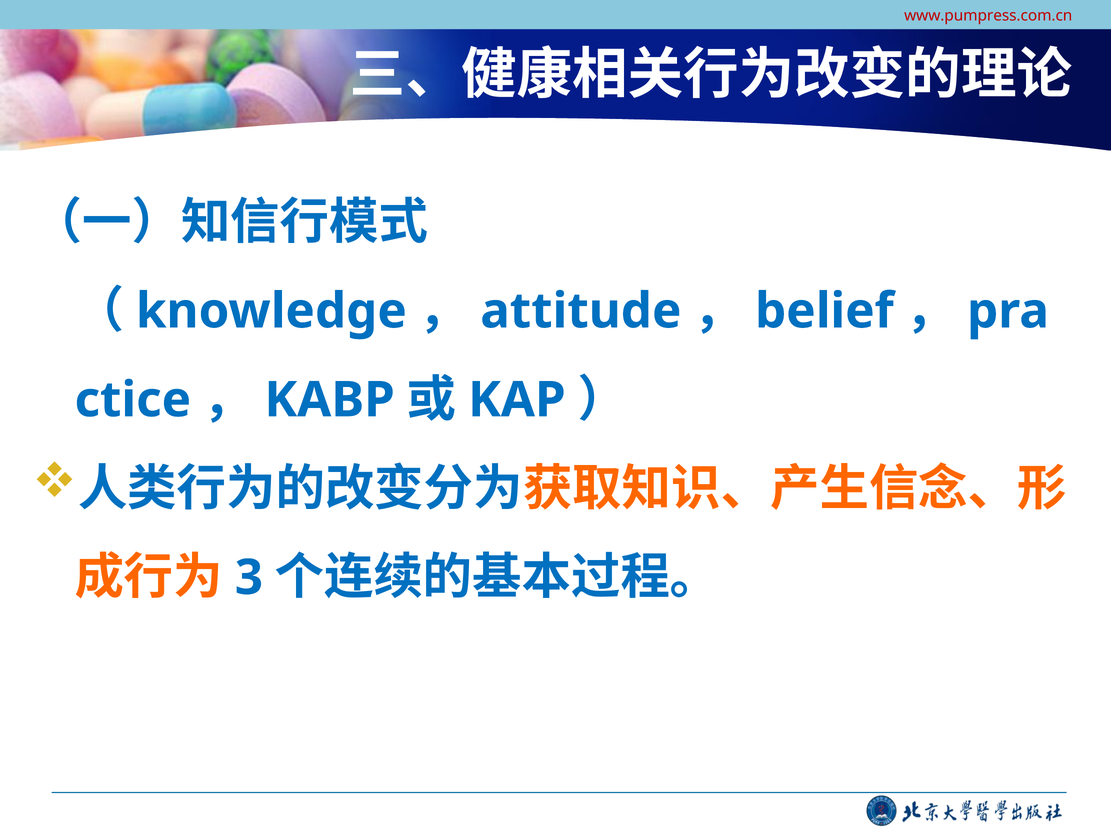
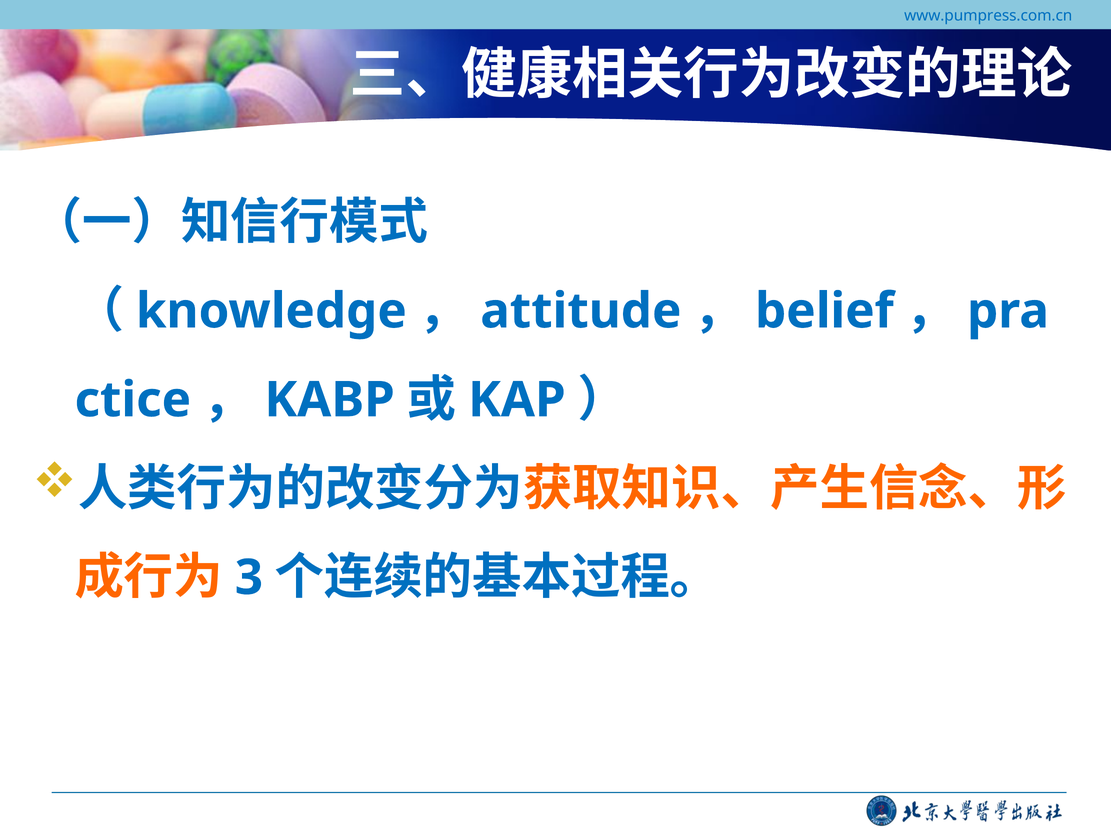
www.pumpress.com.cn colour: red -> blue
